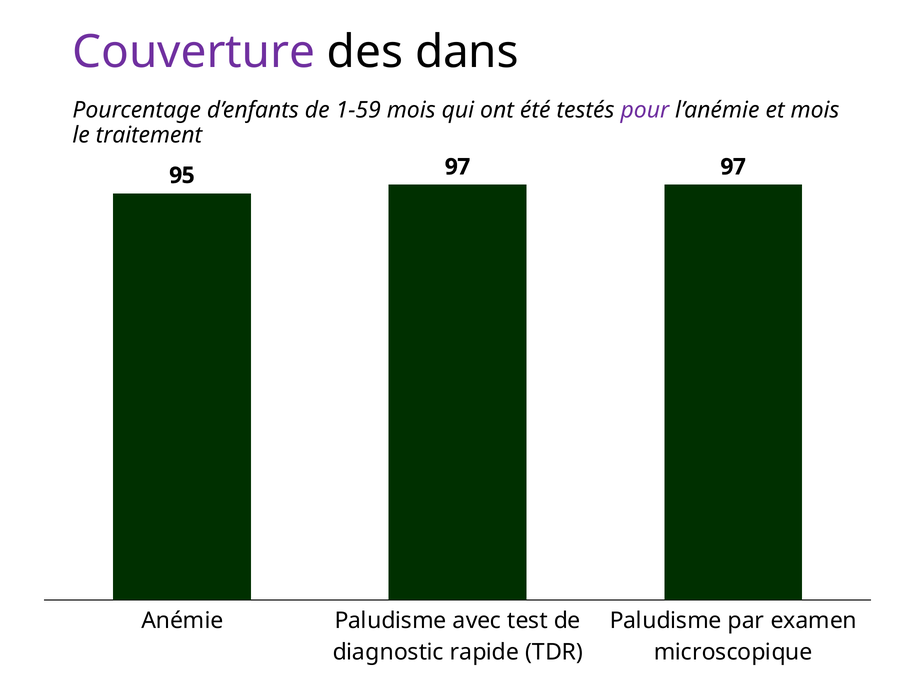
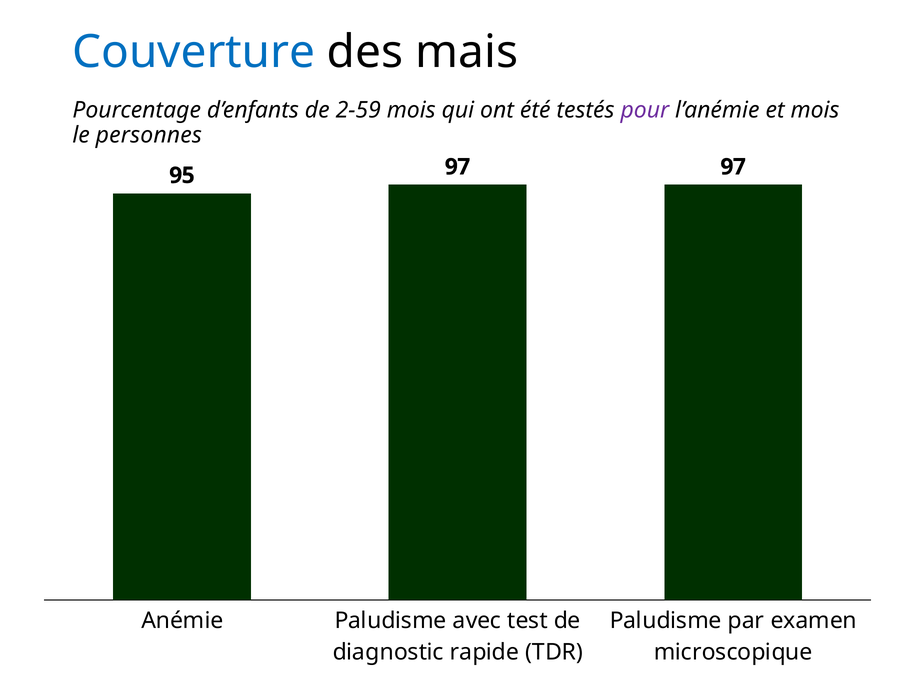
Couverture colour: purple -> blue
dans: dans -> mais
1-59: 1-59 -> 2-59
traitement: traitement -> personnes
